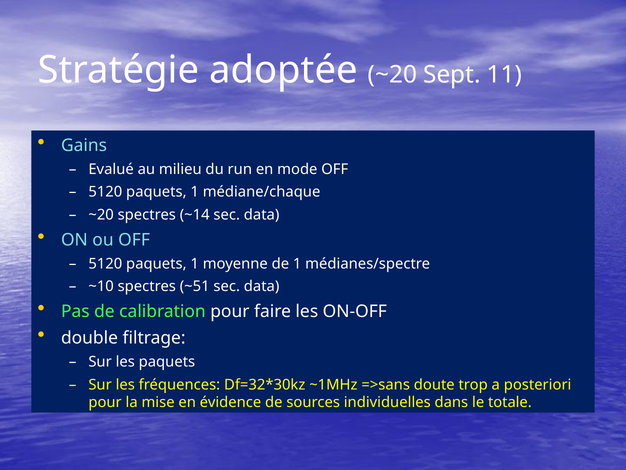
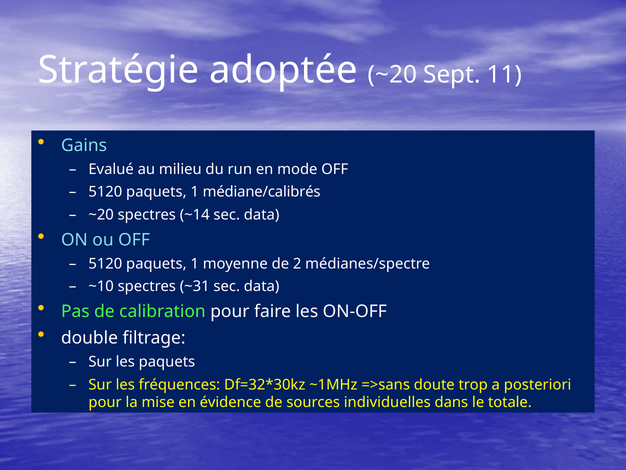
médiane/chaque: médiane/chaque -> médiane/calibrés
de 1: 1 -> 2
~51: ~51 -> ~31
